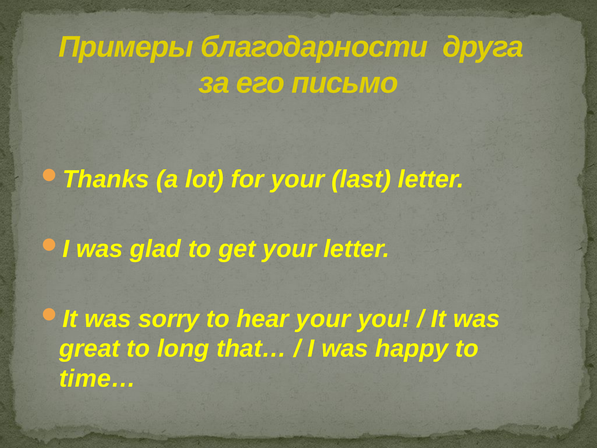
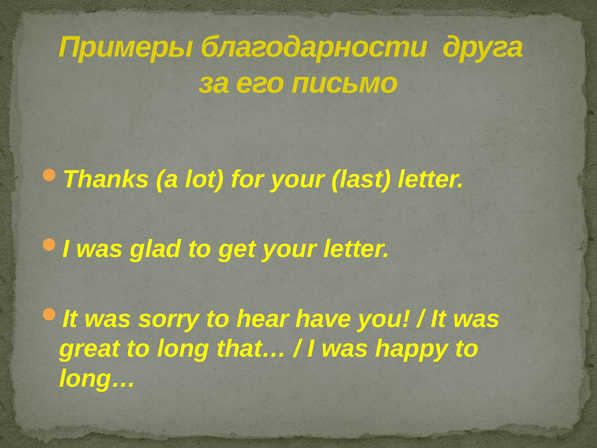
hear your: your -> have
time…: time… -> long…
